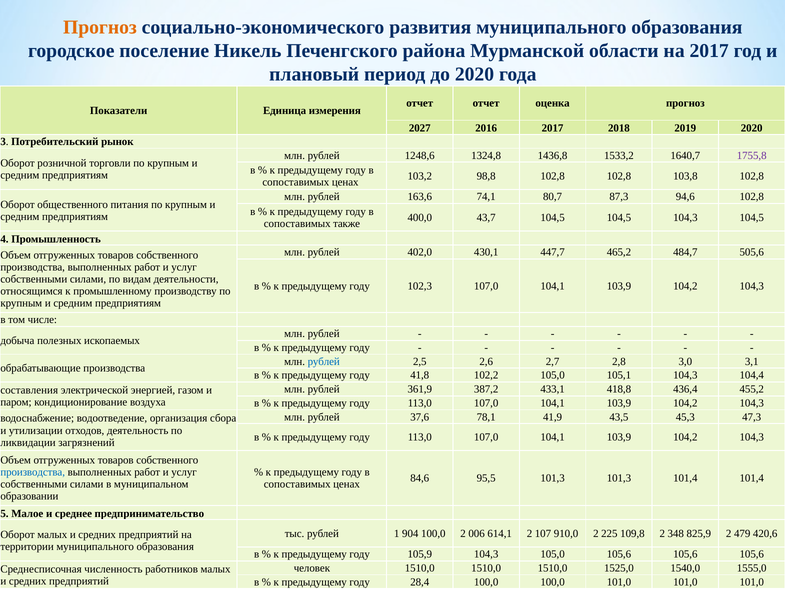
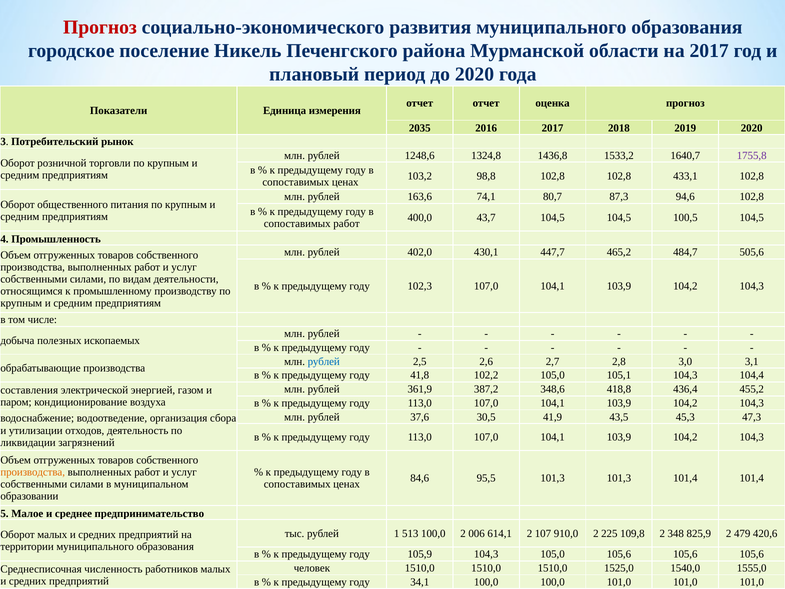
Прогноз at (100, 27) colour: orange -> red
2027: 2027 -> 2035
103,8: 103,8 -> 433,1
104,5 104,3: 104,3 -> 100,5
сопоставимых также: также -> работ
433,1: 433,1 -> 348,6
78,1: 78,1 -> 30,5
производства at (33, 472) colour: blue -> orange
904: 904 -> 513
28,4: 28,4 -> 34,1
